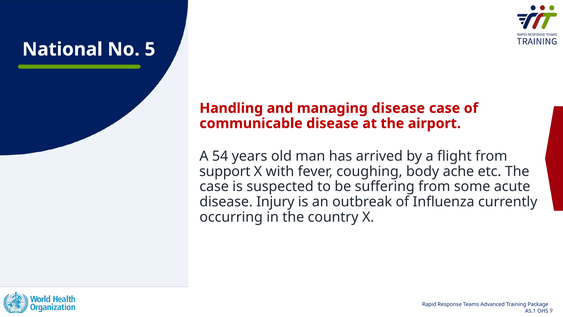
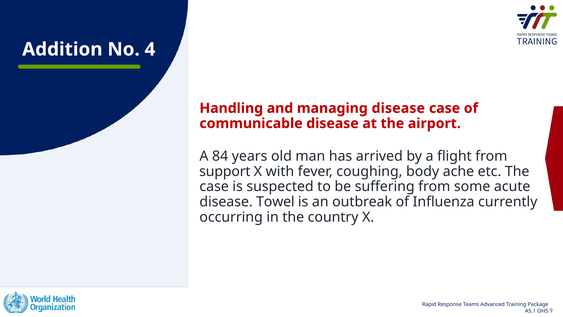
National: National -> Addition
5: 5 -> 4
54: 54 -> 84
Injury: Injury -> Towel
